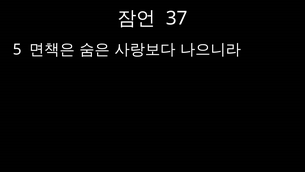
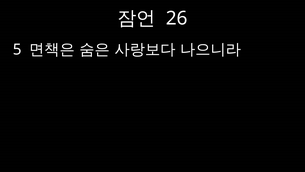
37: 37 -> 26
